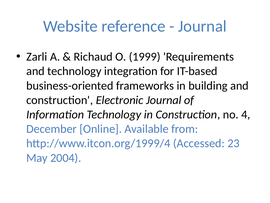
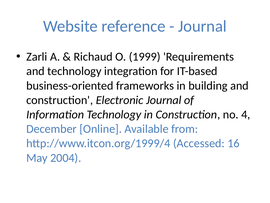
23: 23 -> 16
